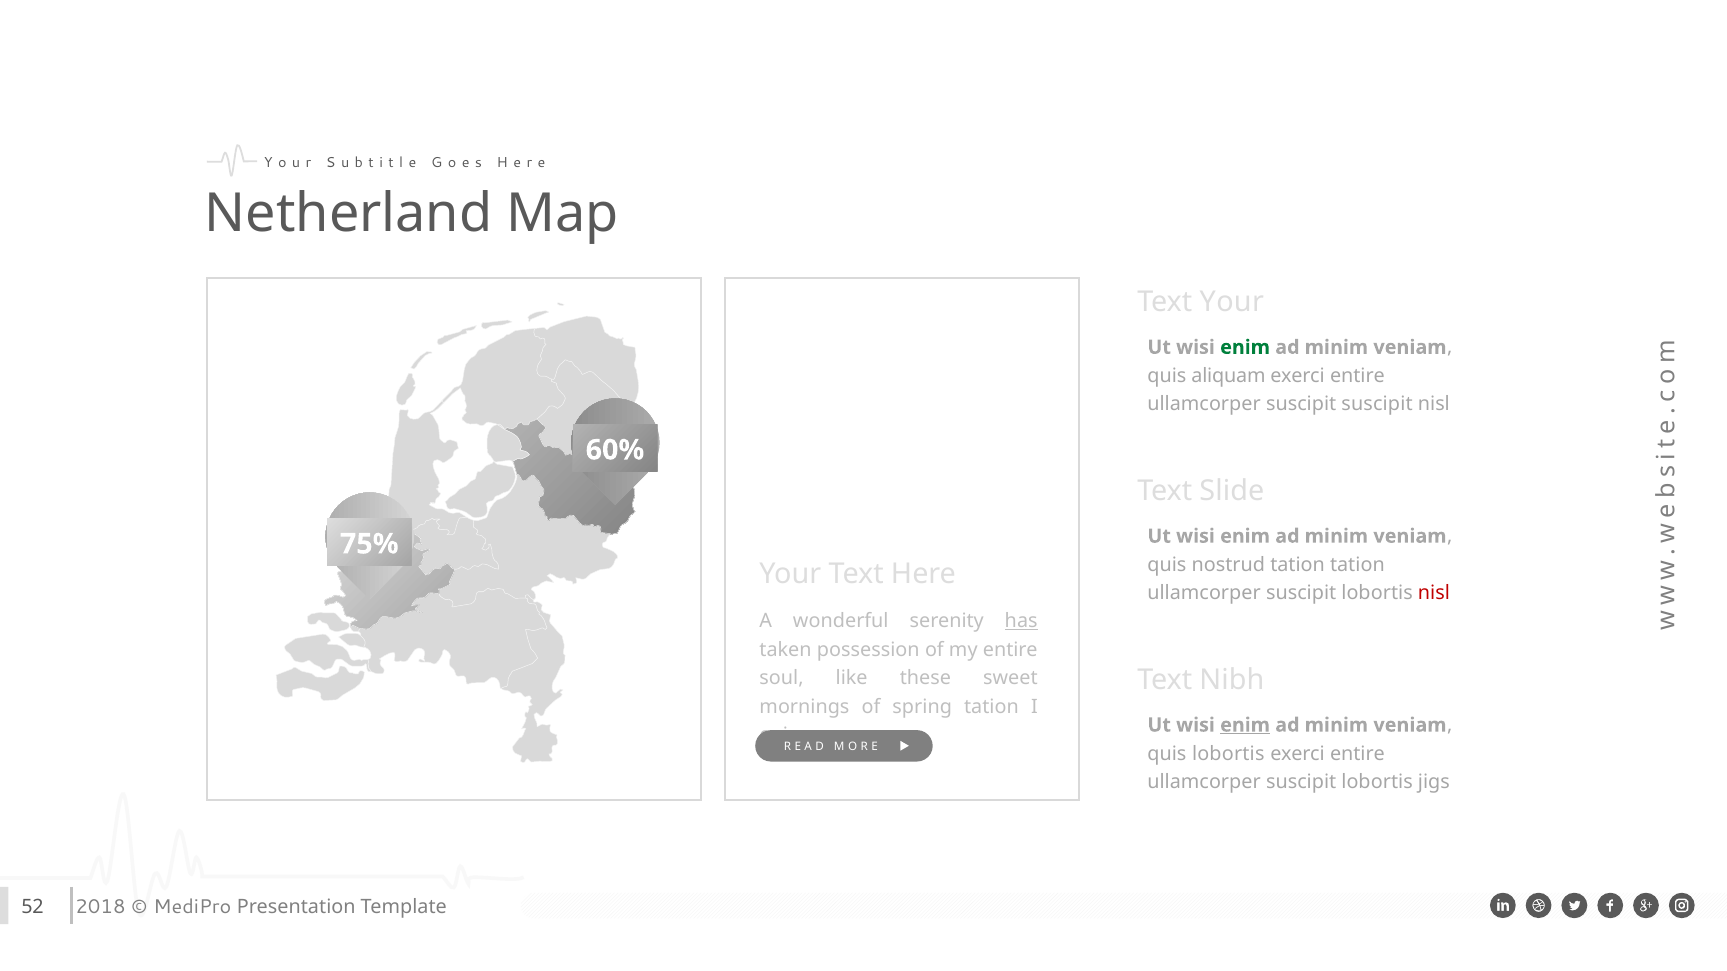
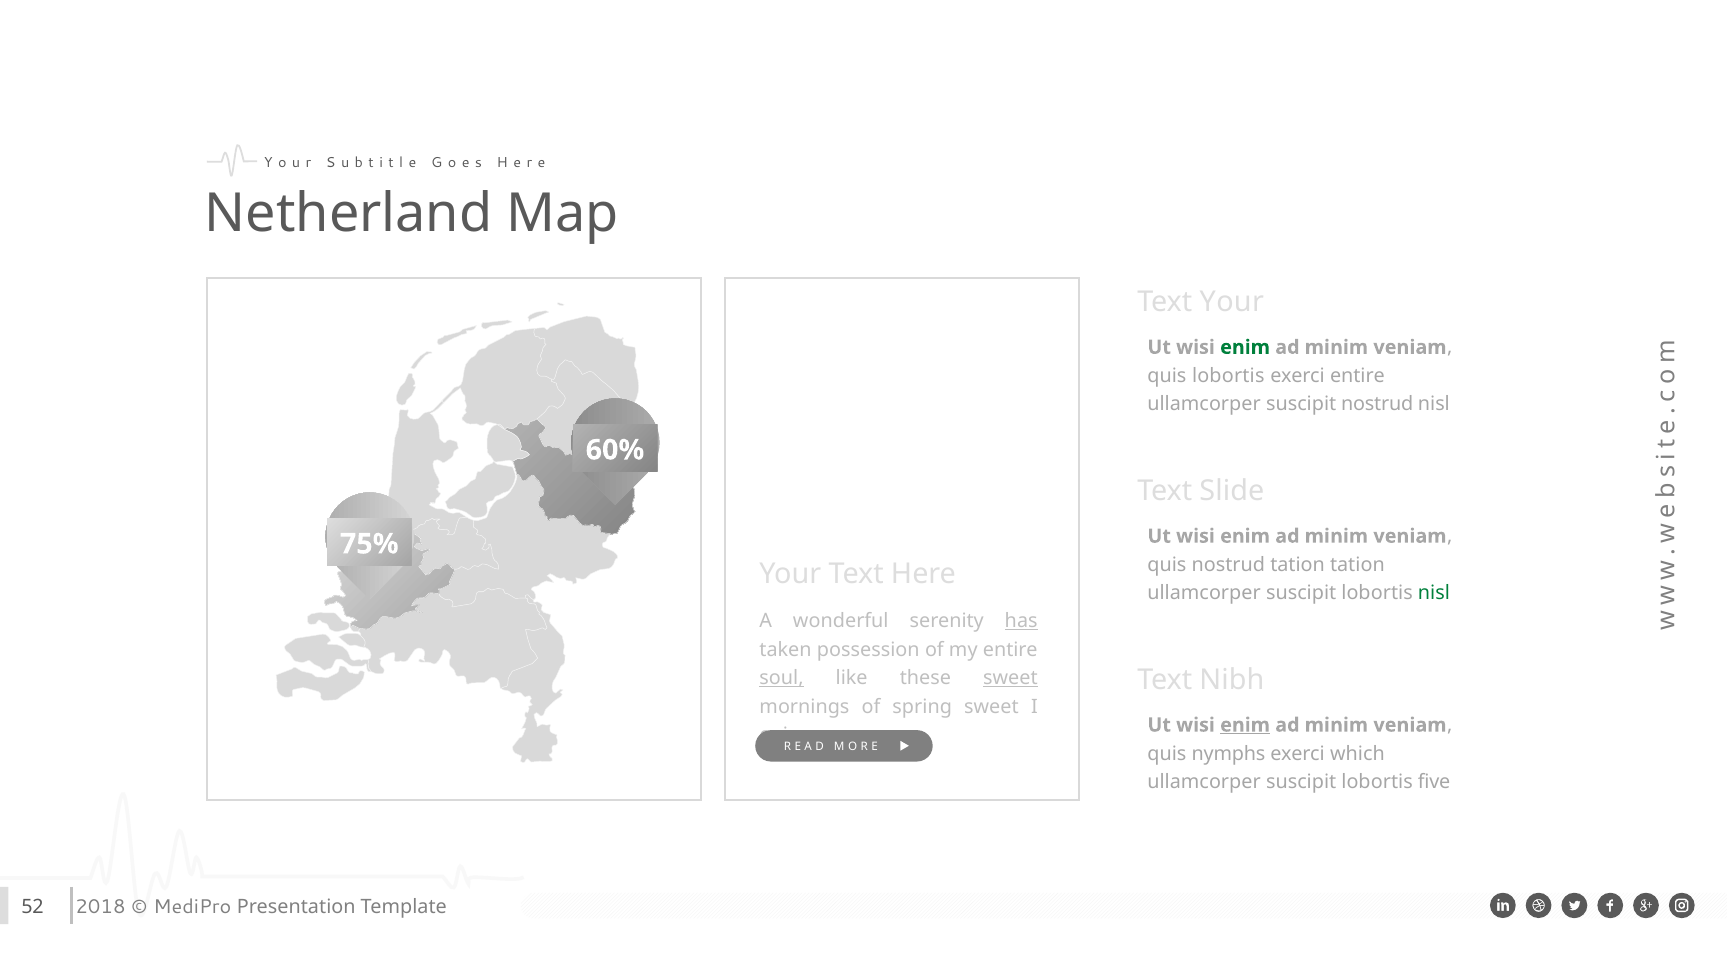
quis aliquam: aliquam -> lobortis
suscipit suscipit: suscipit -> nostrud
nisl at (1434, 593) colour: red -> green
soul underline: none -> present
sweet at (1010, 678) underline: none -> present
spring tation: tation -> sweet
quis lobortis: lobortis -> nymphs
entire at (1357, 754): entire -> which
jigs: jigs -> five
